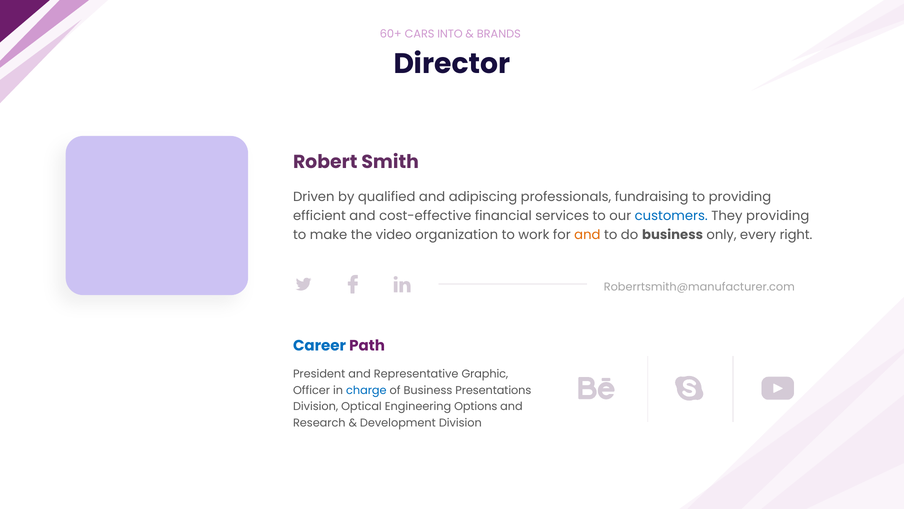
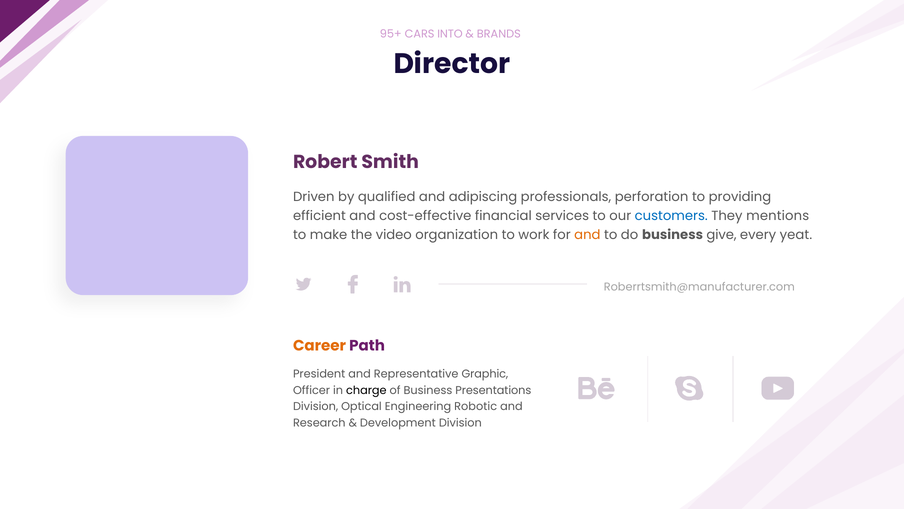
60+: 60+ -> 95+
fundraising: fundraising -> perforation
They providing: providing -> mentions
only: only -> give
right: right -> yeat
Career colour: blue -> orange
charge colour: blue -> black
Options: Options -> Robotic
